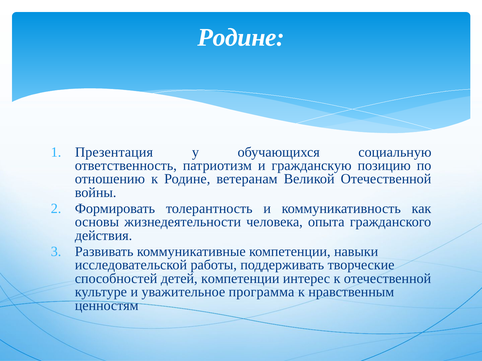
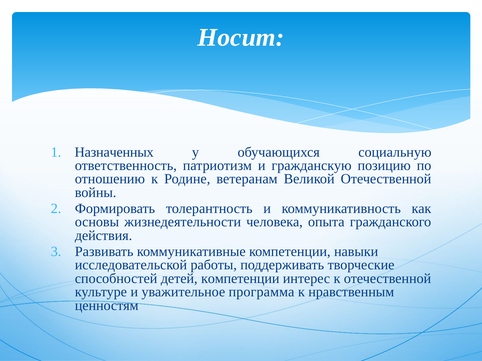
Родине at (241, 37): Родине -> Носит
Презентация: Презентация -> Назначенных
